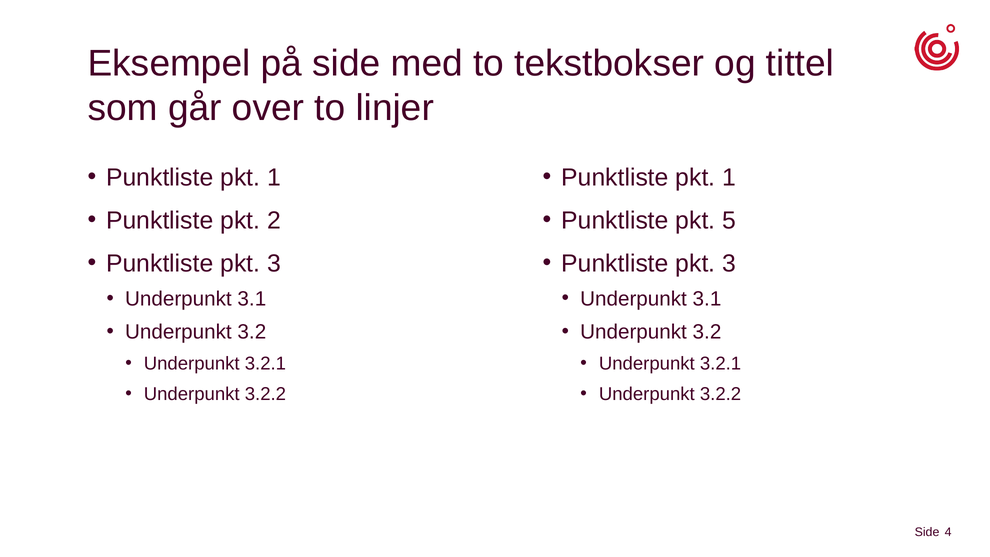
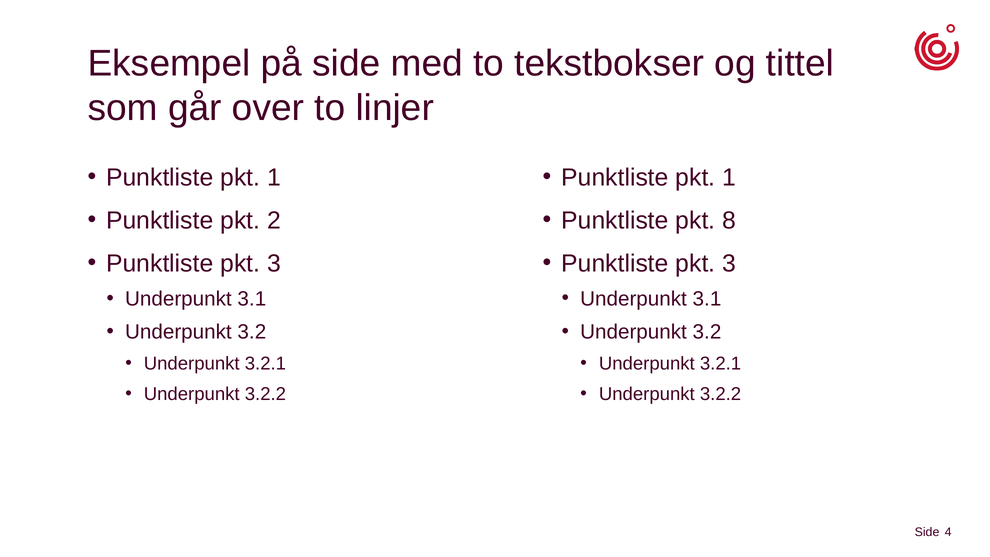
5: 5 -> 8
